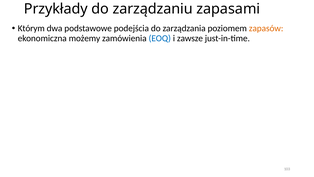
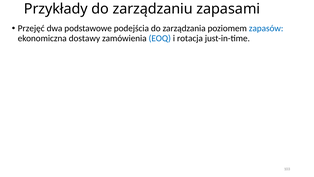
Którym: Którym -> Przejęć
zapasów colour: orange -> blue
możemy: możemy -> dostawy
zawsze: zawsze -> rotacja
